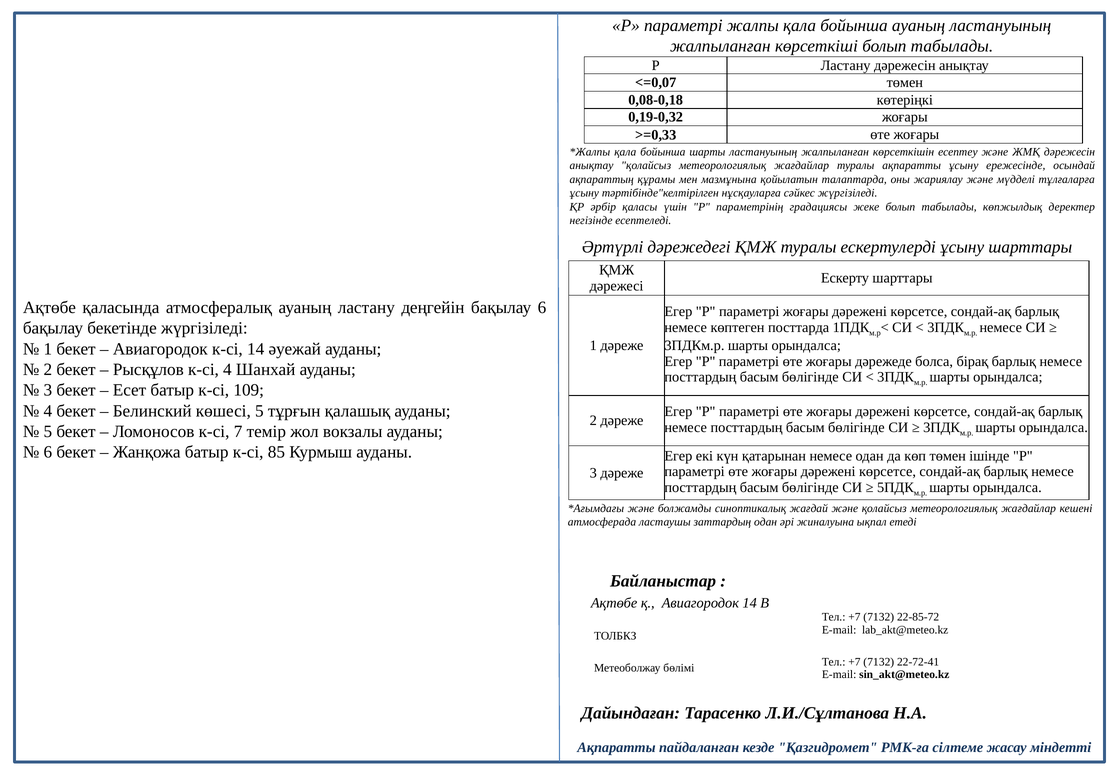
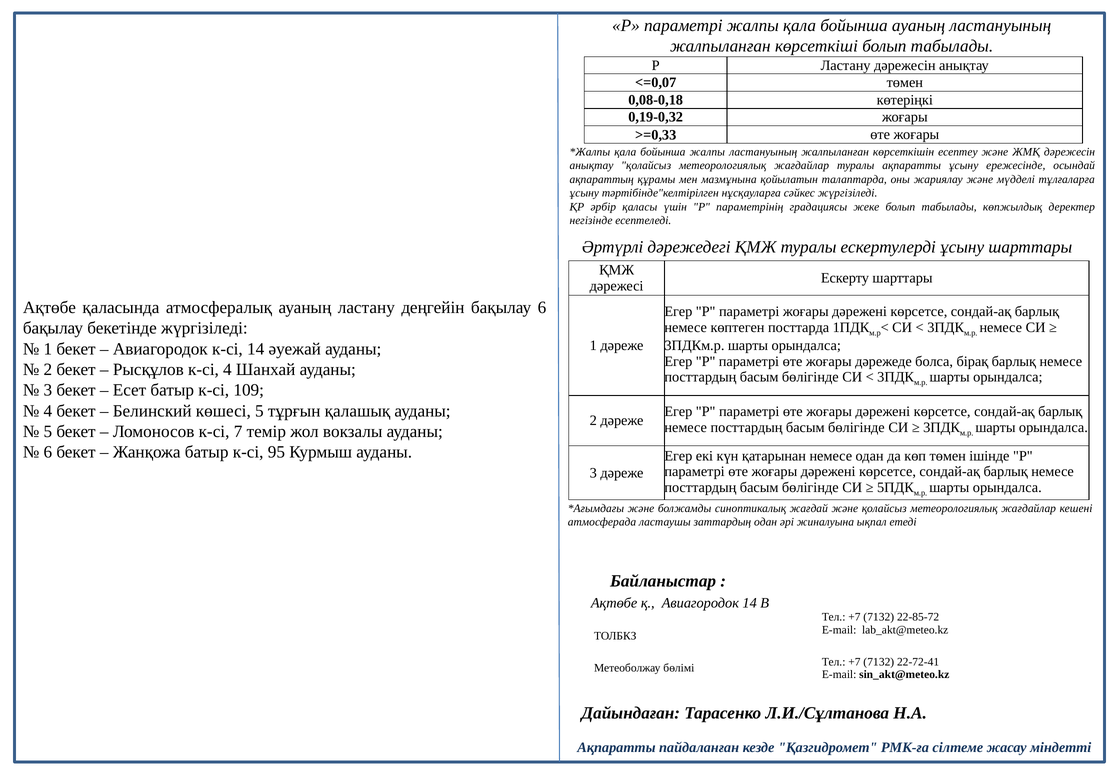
бойынша шарты: шарты -> жалпы
85: 85 -> 95
